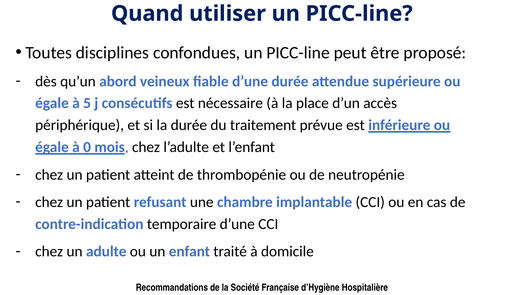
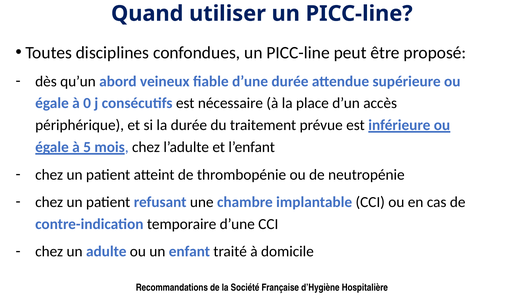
5: 5 -> 0
0: 0 -> 5
